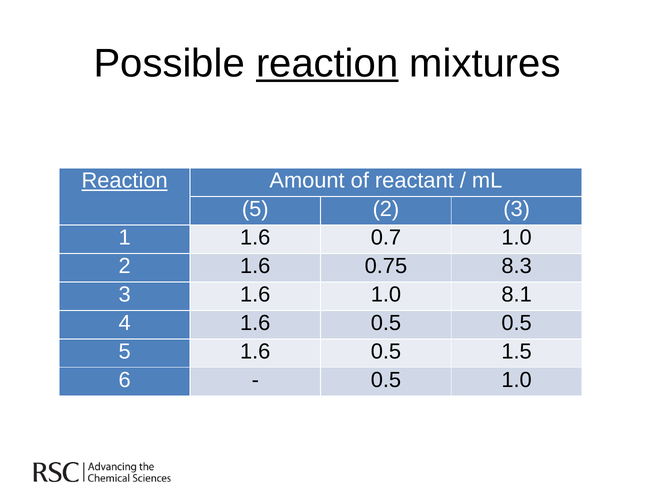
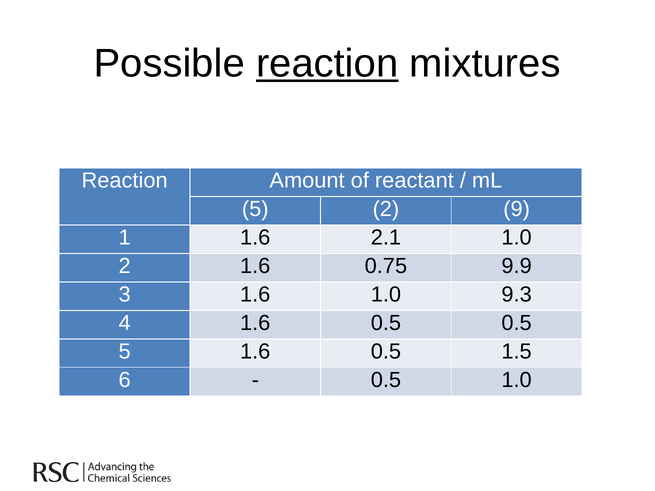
Reaction at (125, 181) underline: present -> none
2 3: 3 -> 9
0.7: 0.7 -> 2.1
8.3: 8.3 -> 9.9
8.1: 8.1 -> 9.3
